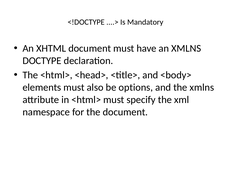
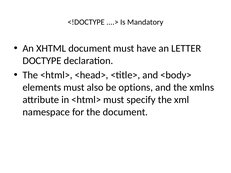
an XMLNS: XMLNS -> LETTER
